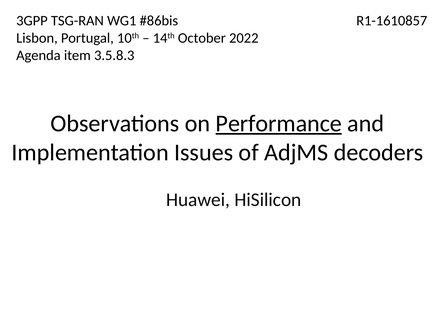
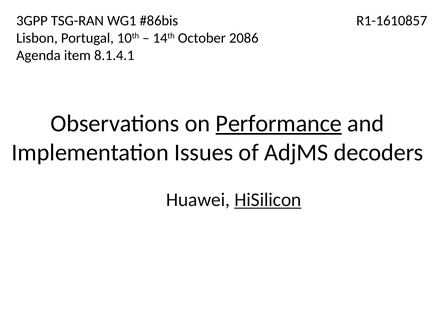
2022: 2022 -> 2086
3.5.8.3: 3.5.8.3 -> 8.1.4.1
HiSilicon underline: none -> present
